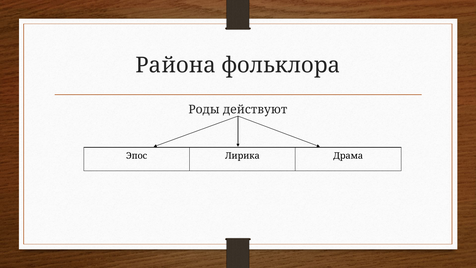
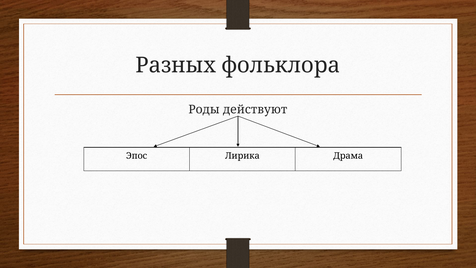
Района: Района -> Разных
